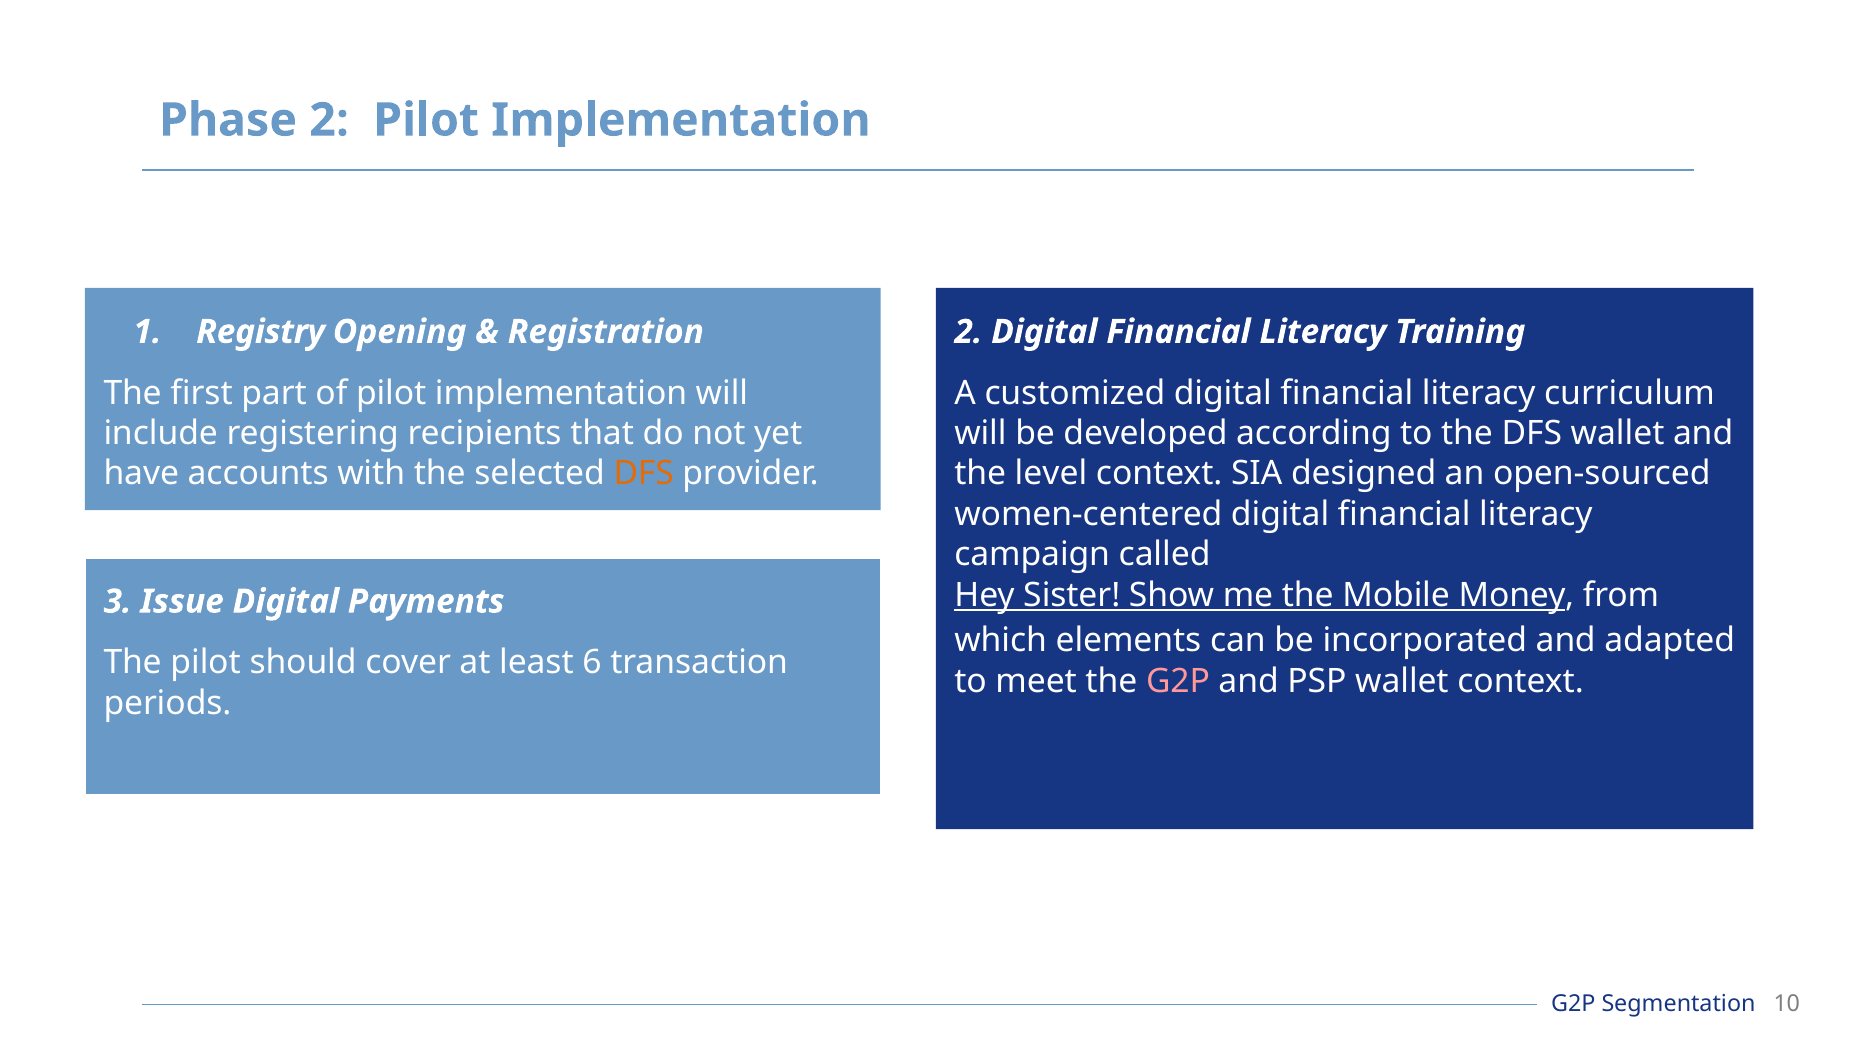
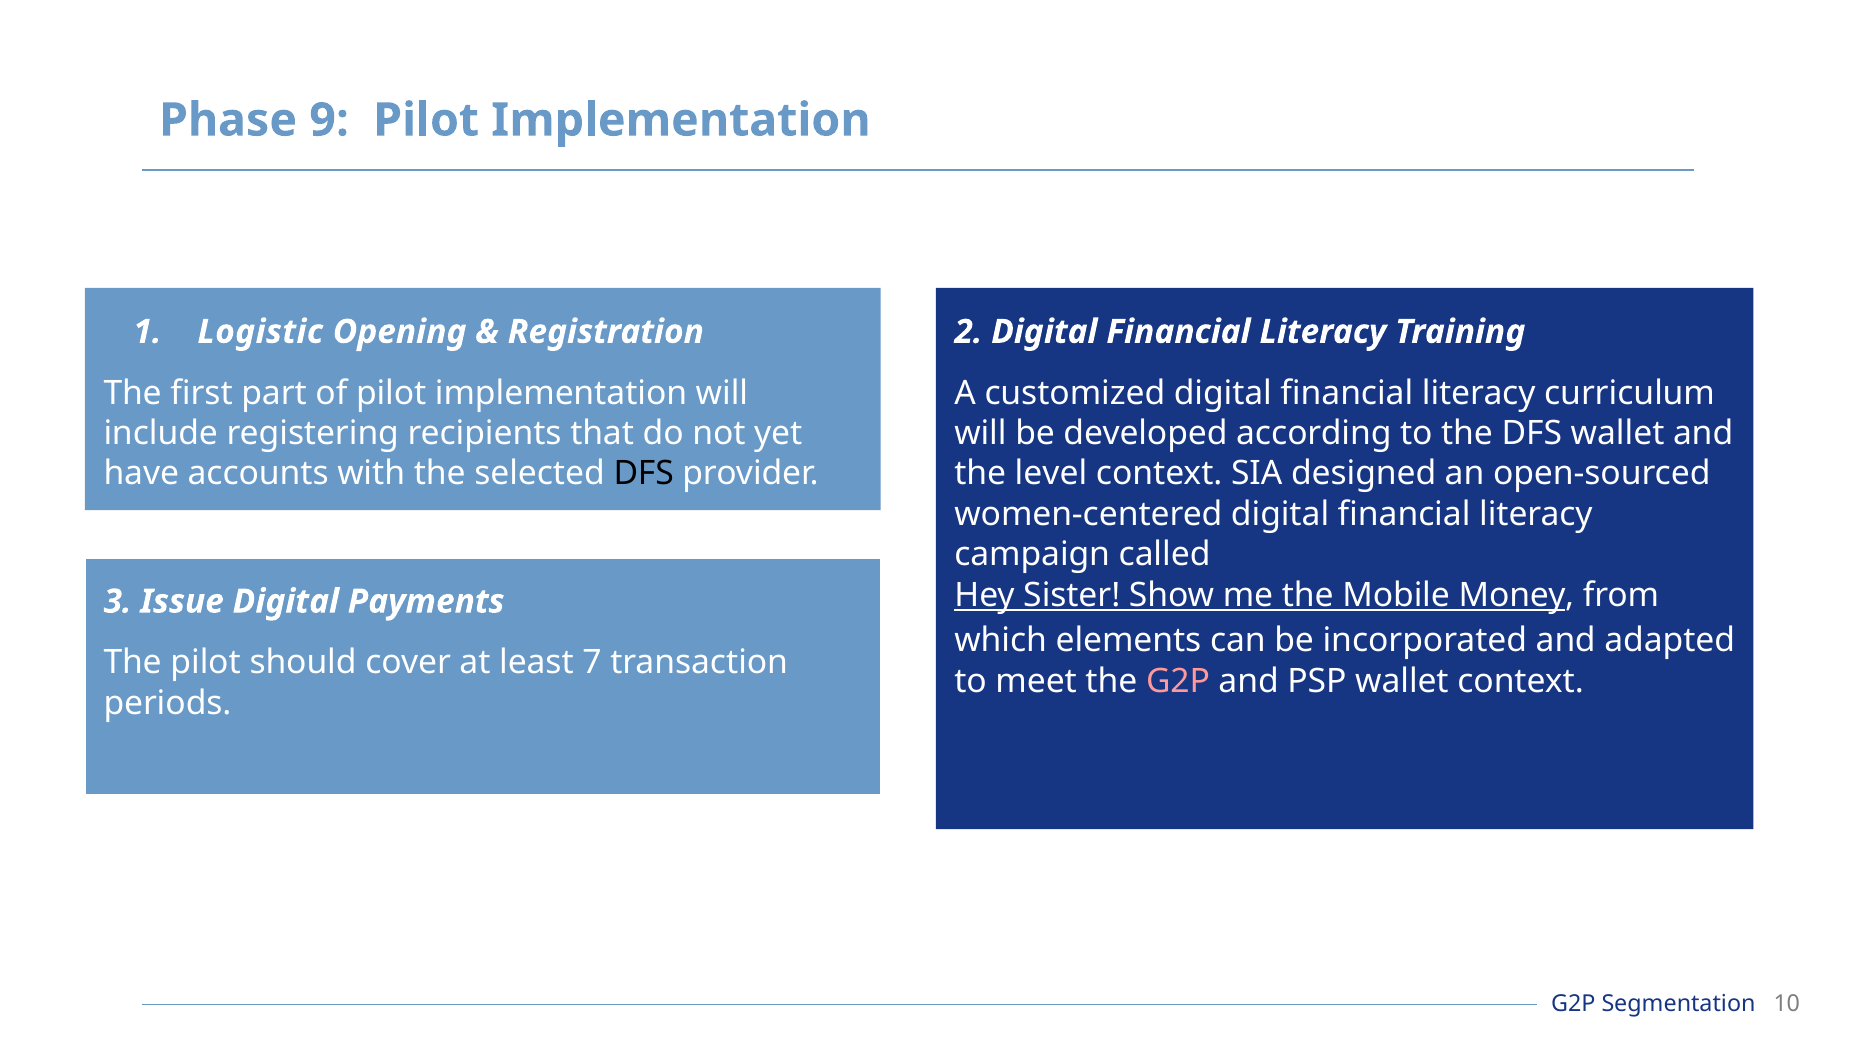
Phase 2: 2 -> 9
Registry: Registry -> Logistic
DFS at (644, 474) colour: orange -> black
6: 6 -> 7
